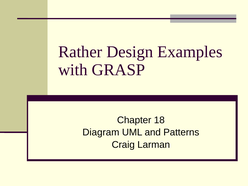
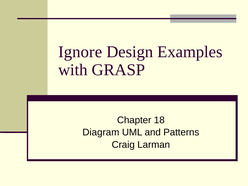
Rather: Rather -> Ignore
